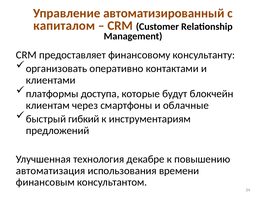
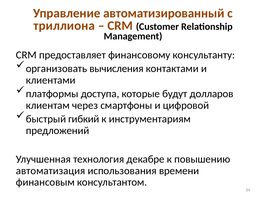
капиталом: капиталом -> триллиона
оперативно: оперативно -> вычисления
блокчейн: блокчейн -> долларов
облачные: облачные -> цифровой
